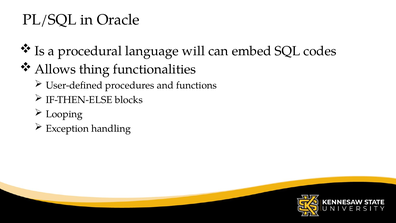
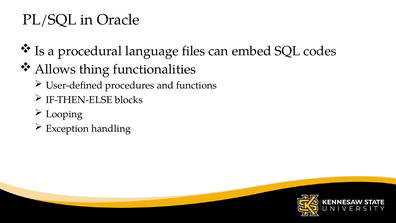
will: will -> files
